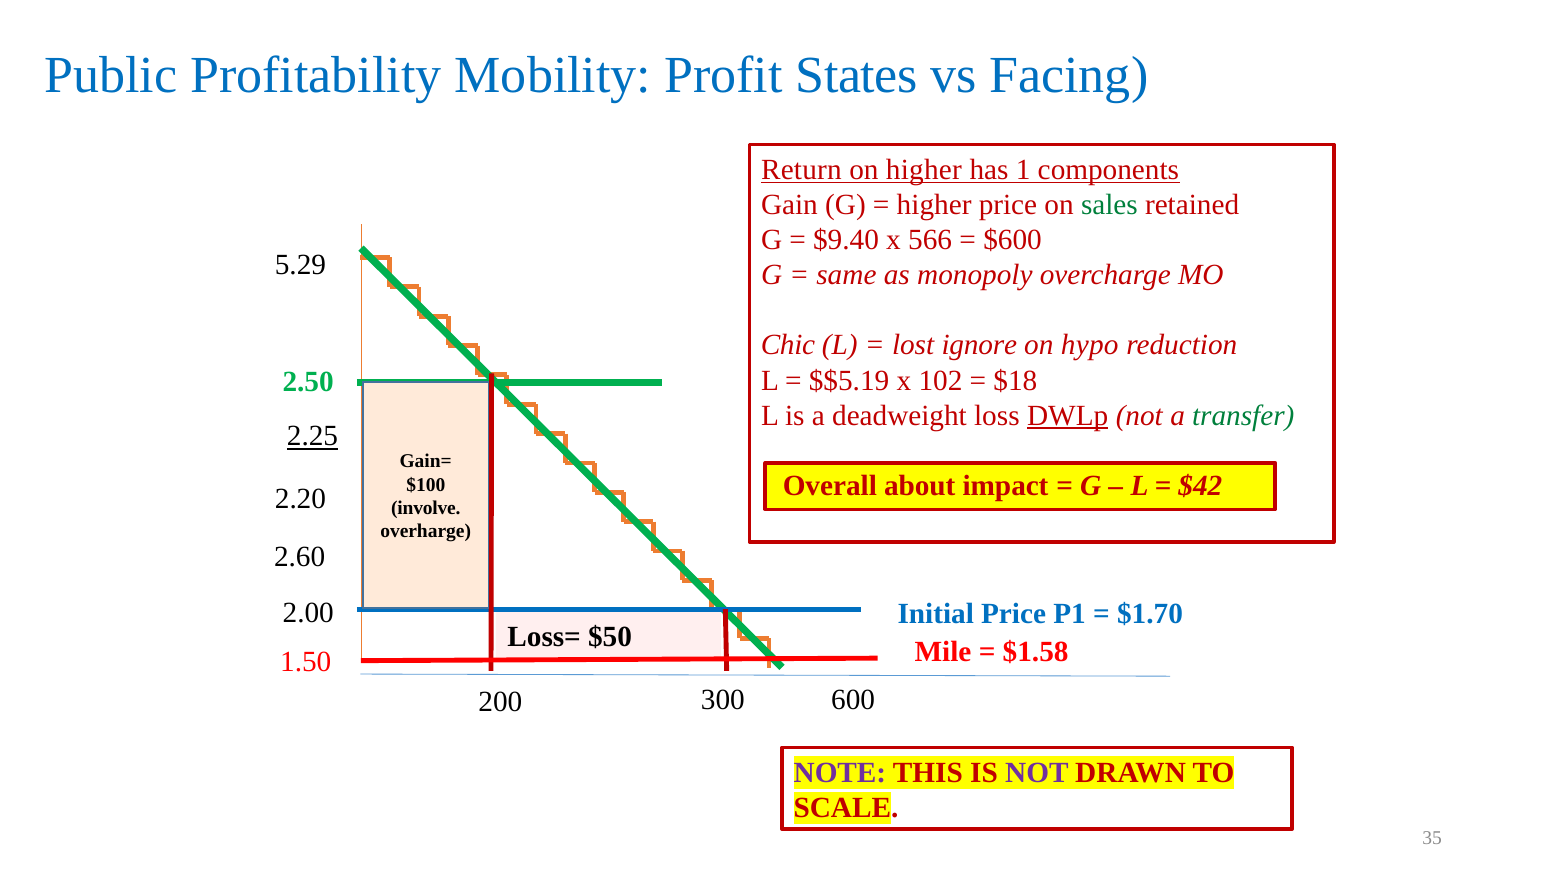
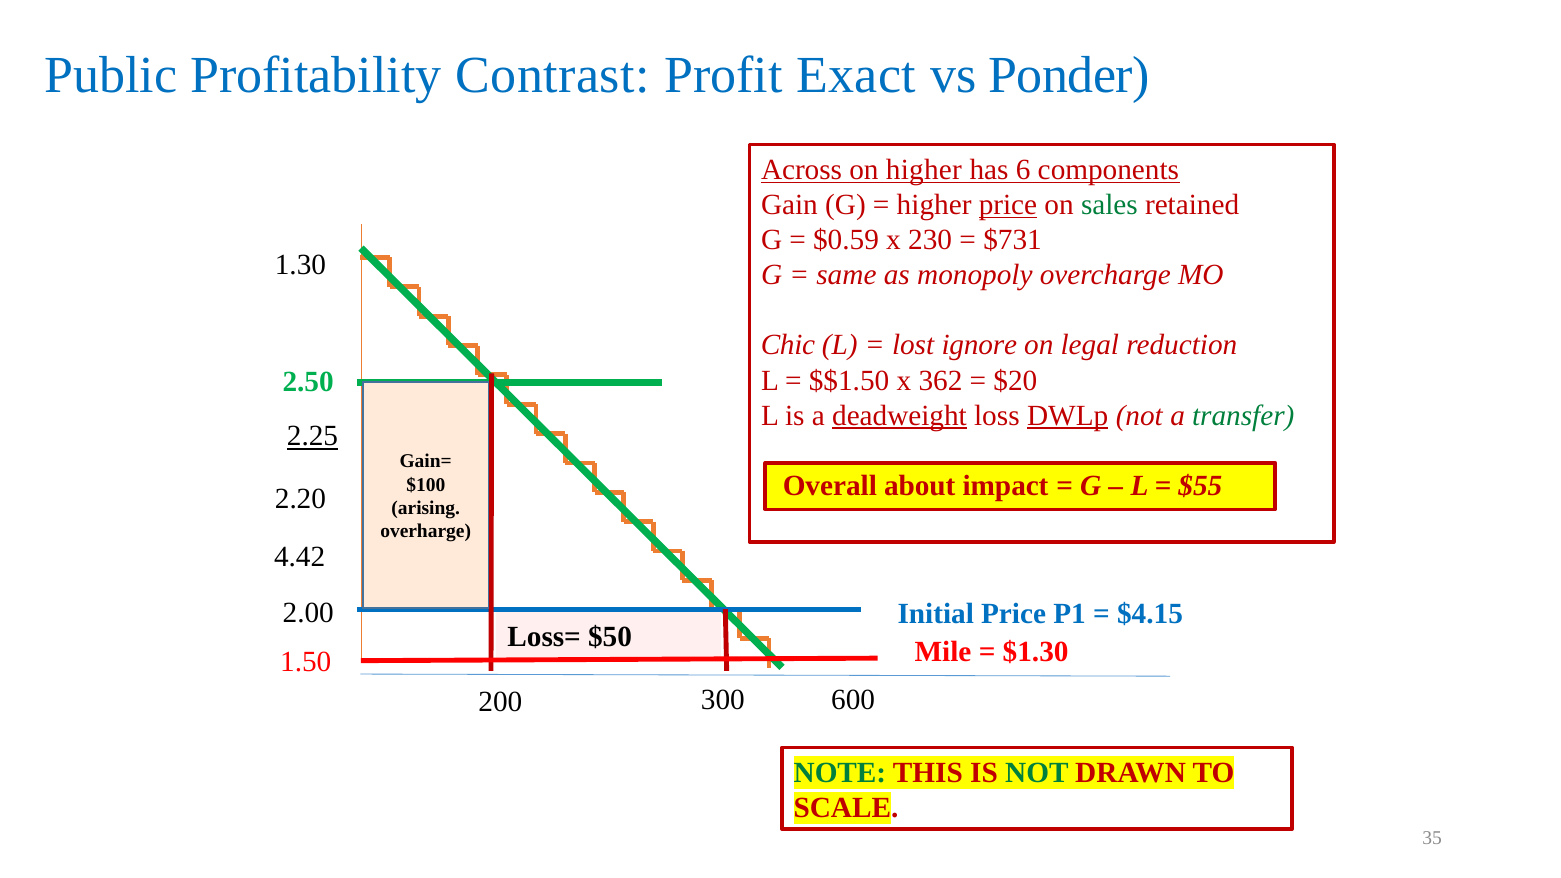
Mobility: Mobility -> Contrast
States: States -> Exact
Facing: Facing -> Ponder
Return: Return -> Across
1: 1 -> 6
price at (1008, 205) underline: none -> present
$9.40: $9.40 -> $0.59
566: 566 -> 230
$600: $600 -> $731
5.29: 5.29 -> 1.30
hypo: hypo -> legal
$$5.19: $$5.19 -> $$1.50
102: 102 -> 362
$18: $18 -> $20
deadweight underline: none -> present
$42: $42 -> $55
involve: involve -> arising
2.60: 2.60 -> 4.42
$1.70: $1.70 -> $4.15
$1.58: $1.58 -> $1.30
NOTE colour: purple -> green
NOT at (1037, 773) colour: purple -> green
